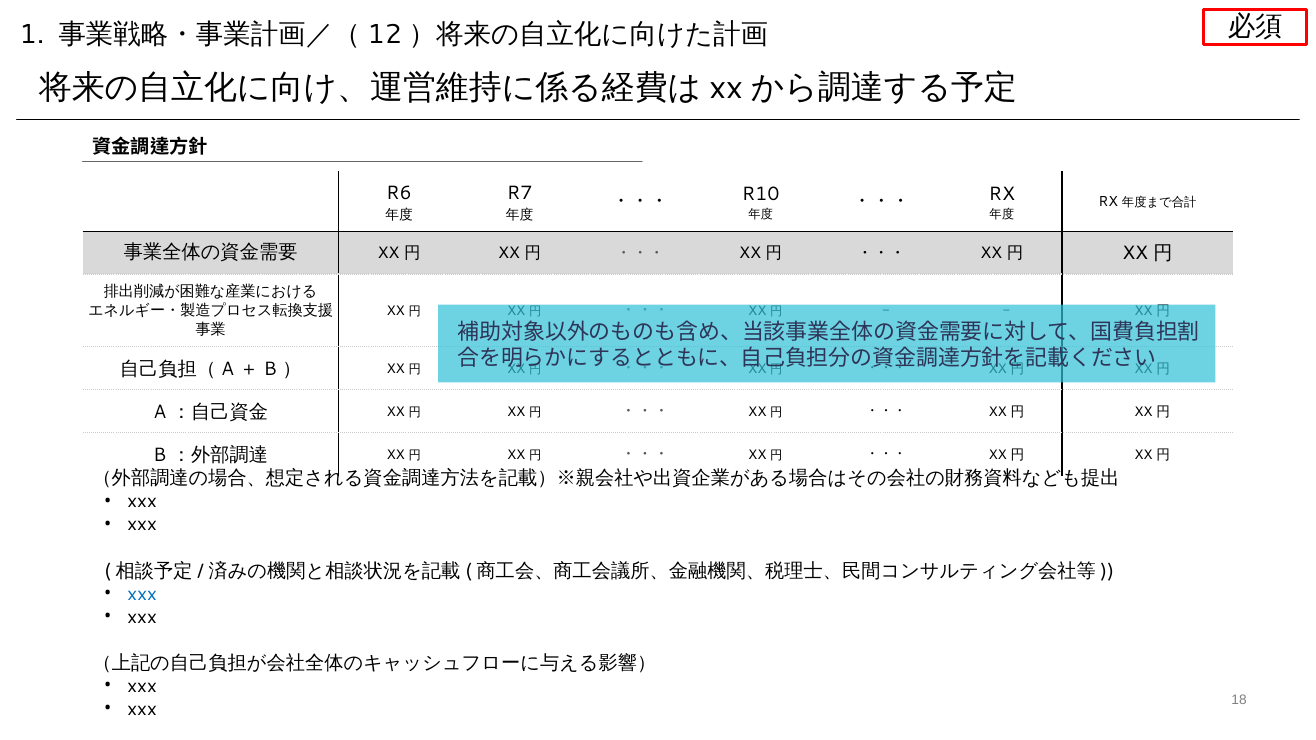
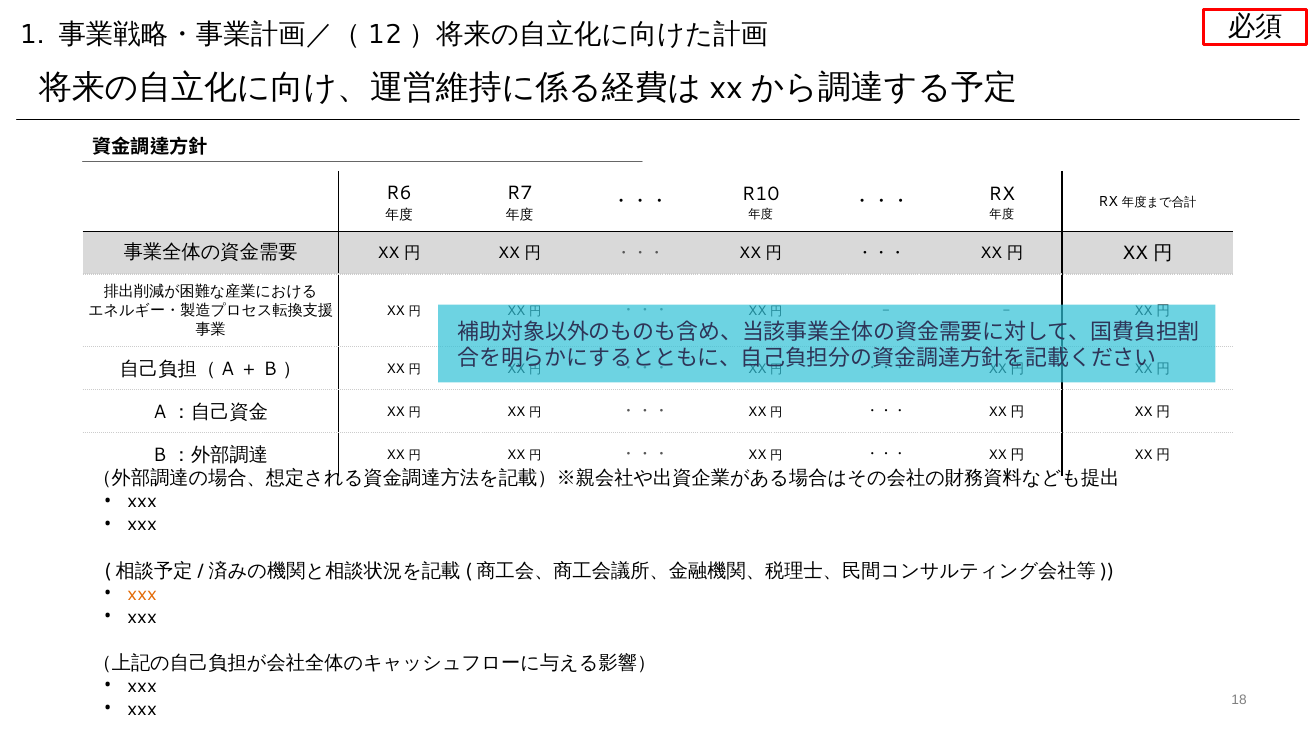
xxx at (142, 594) colour: blue -> orange
